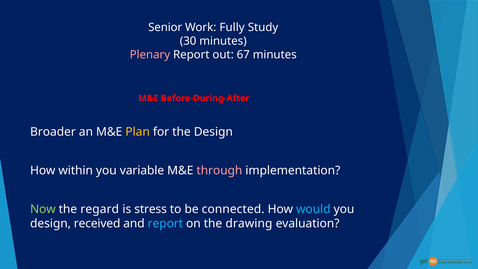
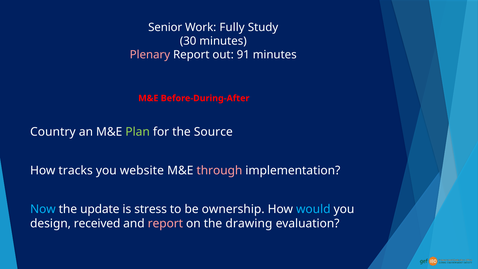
67: 67 -> 91
Broader: Broader -> Country
Plan colour: yellow -> light green
the Design: Design -> Source
within: within -> tracks
variable: variable -> website
Now colour: light green -> light blue
regard: regard -> update
connected: connected -> ownership
report at (165, 223) colour: light blue -> pink
